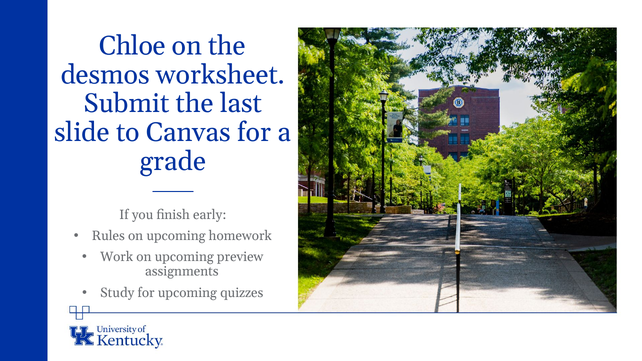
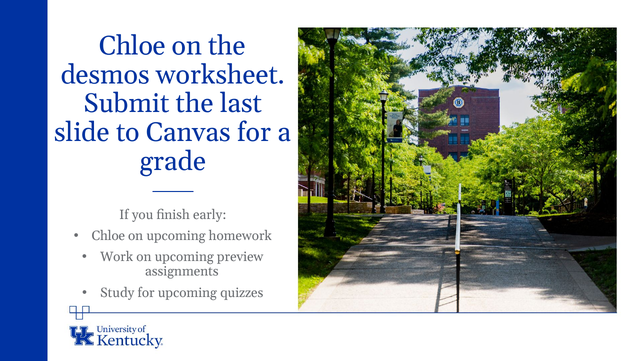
Rules at (108, 236): Rules -> Chloe
